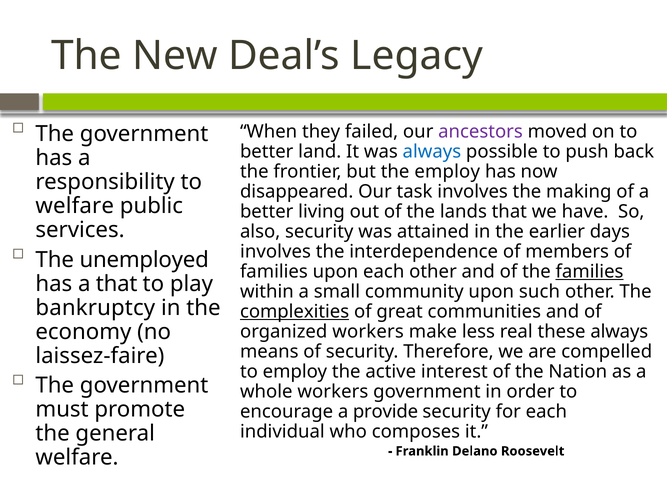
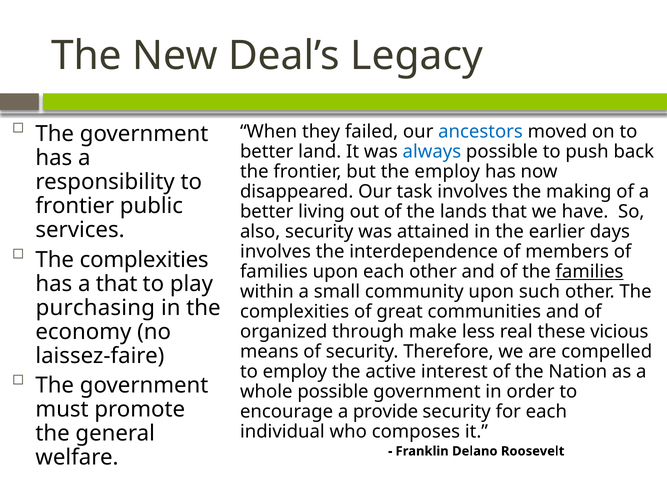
ancestors colour: purple -> blue
welfare at (75, 206): welfare -> frontier
unemployed at (144, 260): unemployed -> complexities
bankruptcy: bankruptcy -> purchasing
complexities at (295, 312) underline: present -> none
organized workers: workers -> through
these always: always -> vicious
whole workers: workers -> possible
